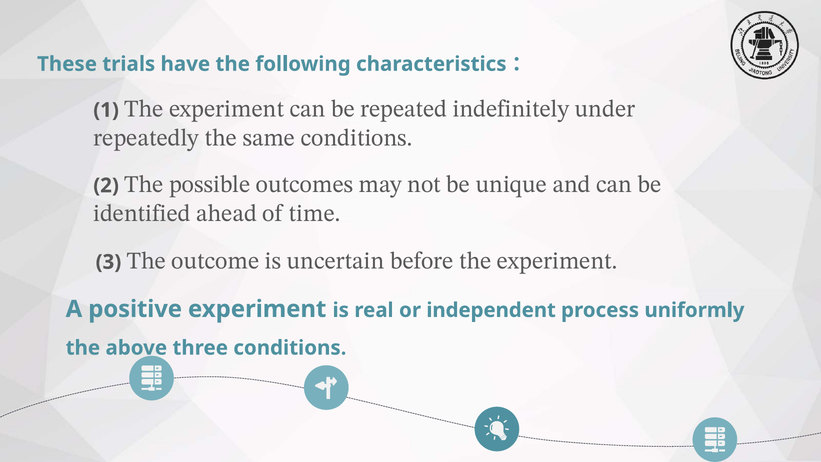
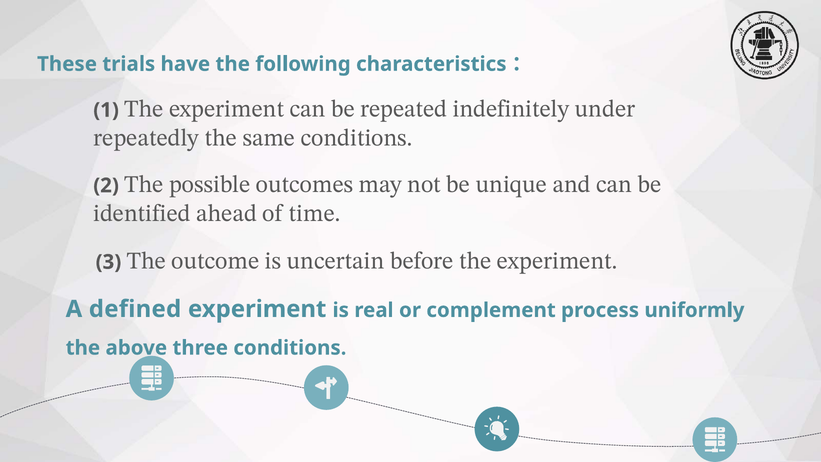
positive: positive -> defined
independent: independent -> complement
